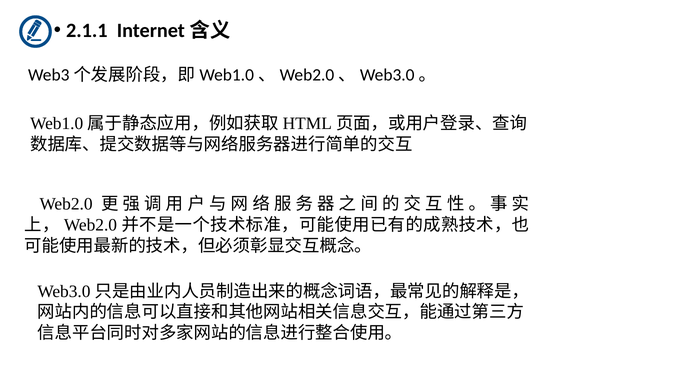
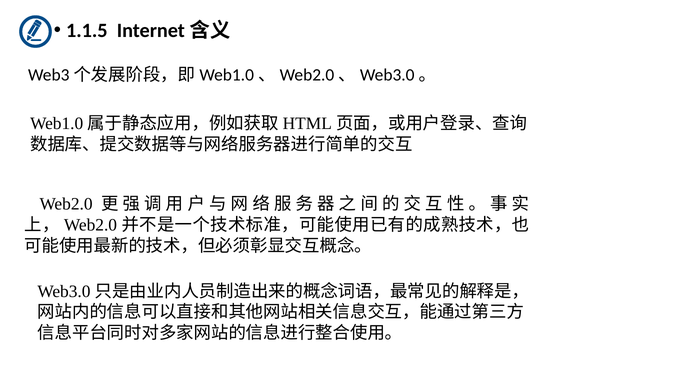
2.1.1: 2.1.1 -> 1.1.5
